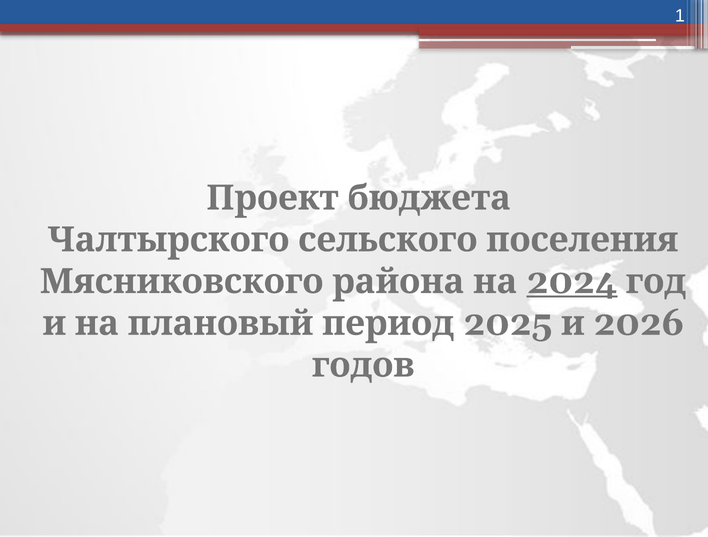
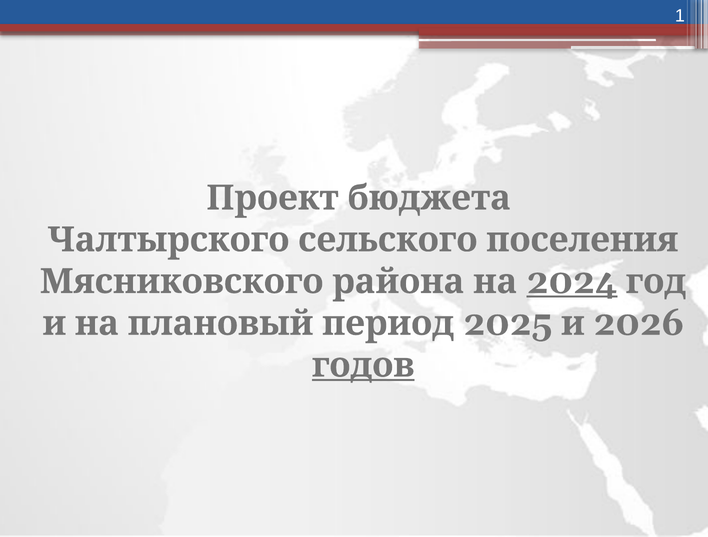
годов underline: none -> present
